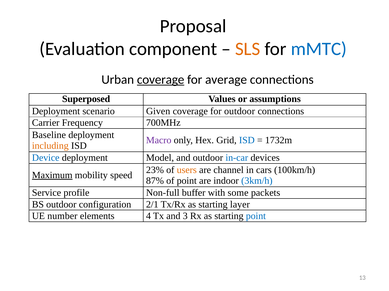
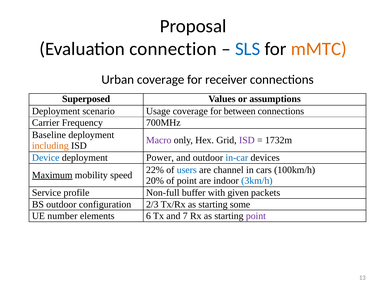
component: component -> connection
SLS colour: orange -> blue
mMTC colour: blue -> orange
coverage at (161, 80) underline: present -> none
average: average -> receiver
Given: Given -> Usage
for outdoor: outdoor -> between
ISD at (247, 141) colour: blue -> purple
Model: Model -> Power
23%: 23% -> 22%
users colour: orange -> blue
87%: 87% -> 20%
some: some -> given
2/1: 2/1 -> 2/3
layer: layer -> some
4: 4 -> 6
3: 3 -> 7
point at (256, 217) colour: blue -> purple
